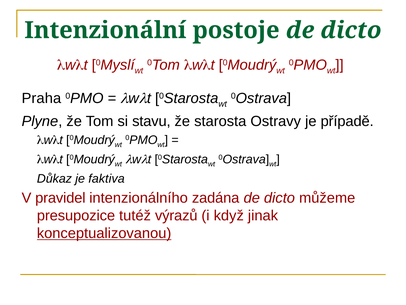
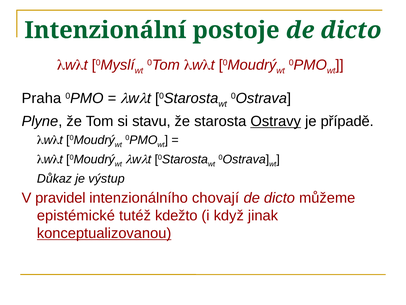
Ostravy underline: none -> present
faktiva: faktiva -> výstup
zadána: zadána -> chovají
presupozice: presupozice -> epistémické
výrazů: výrazů -> kdežto
